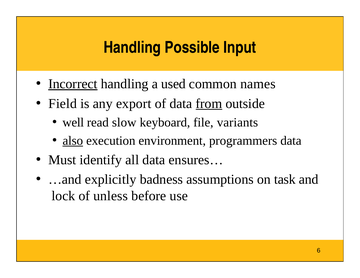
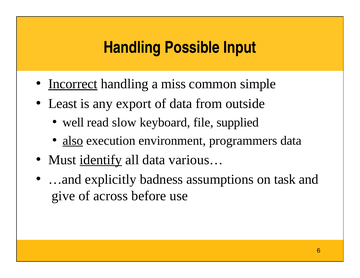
used: used -> miss
names: names -> simple
Field: Field -> Least
from underline: present -> none
variants: variants -> supplied
identify underline: none -> present
ensures…: ensures… -> various…
lock: lock -> give
unless: unless -> across
